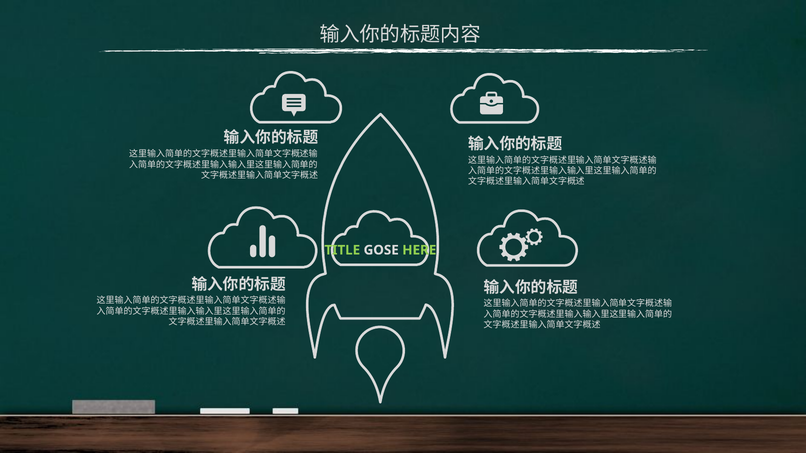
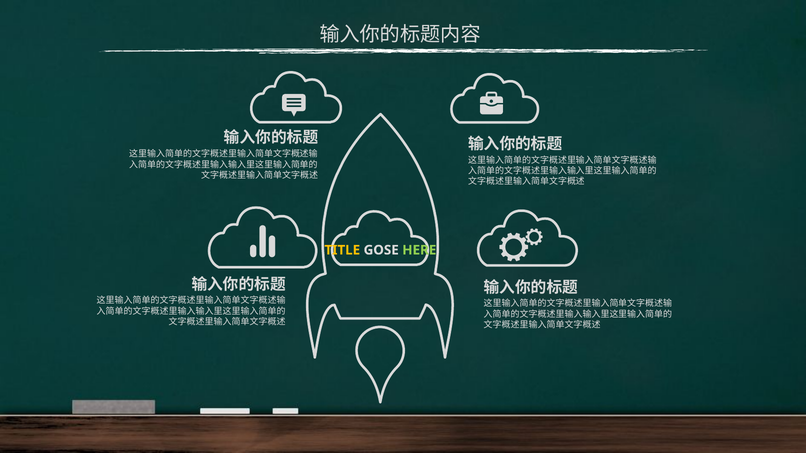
TITLE colour: light green -> yellow
